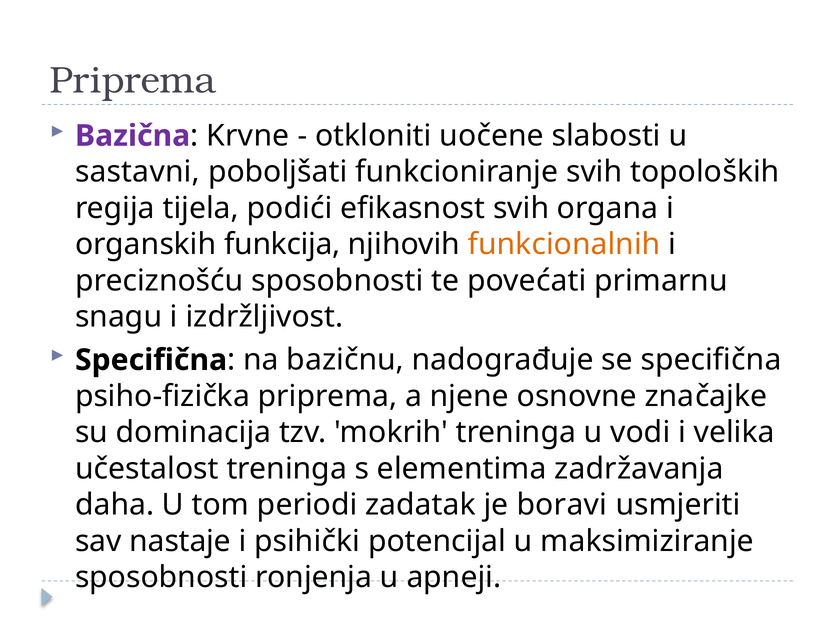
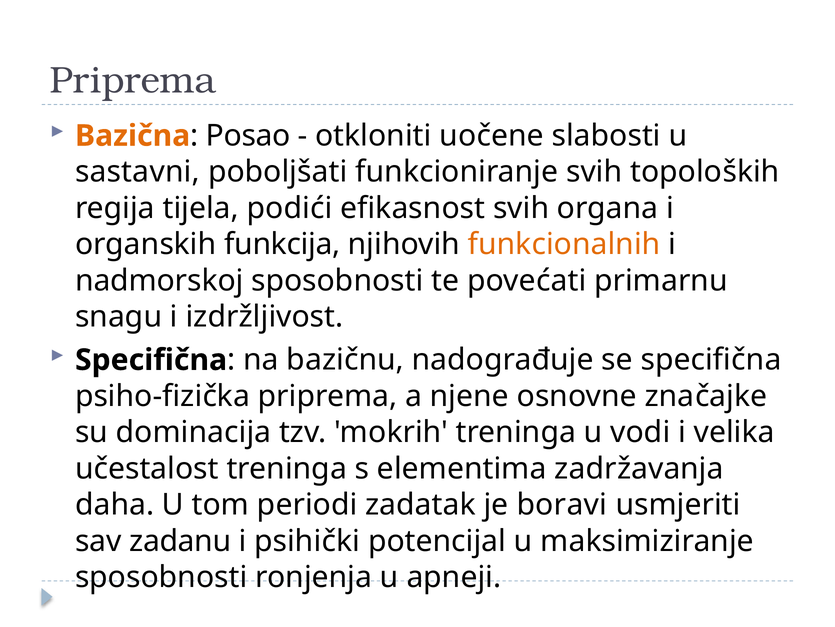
Bazična colour: purple -> orange
Krvne: Krvne -> Posao
preciznošću: preciznošću -> nadmorskoj
nastaje: nastaje -> zadanu
